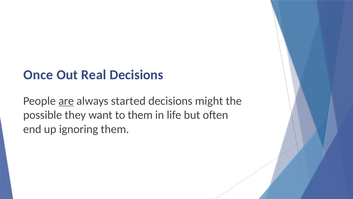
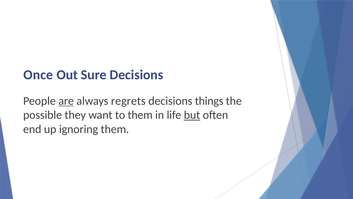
Real: Real -> Sure
started: started -> regrets
might: might -> things
but underline: none -> present
